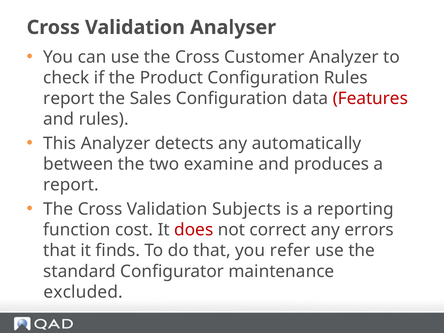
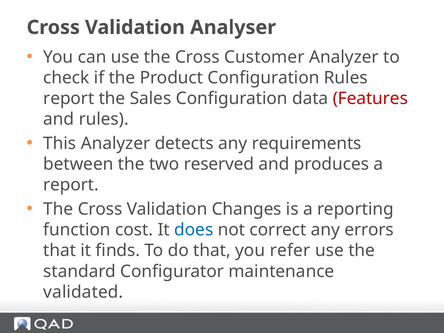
automatically: automatically -> requirements
examine: examine -> reserved
Subjects: Subjects -> Changes
does colour: red -> blue
excluded: excluded -> validated
